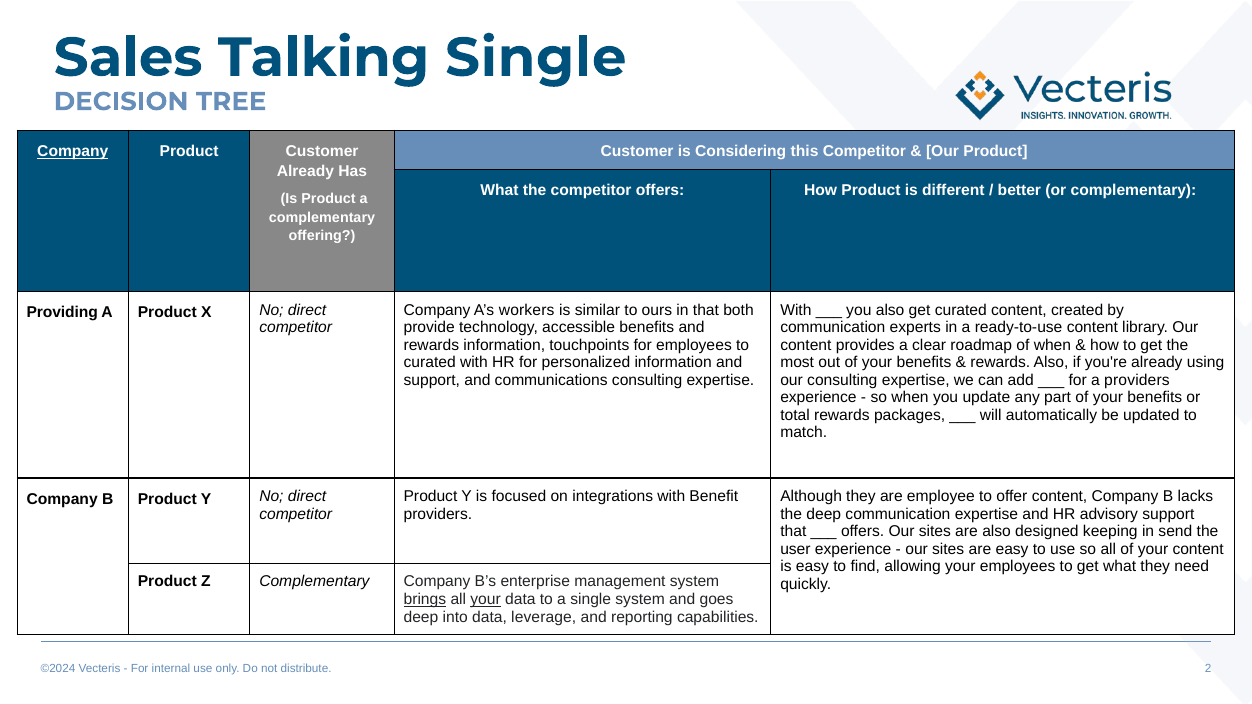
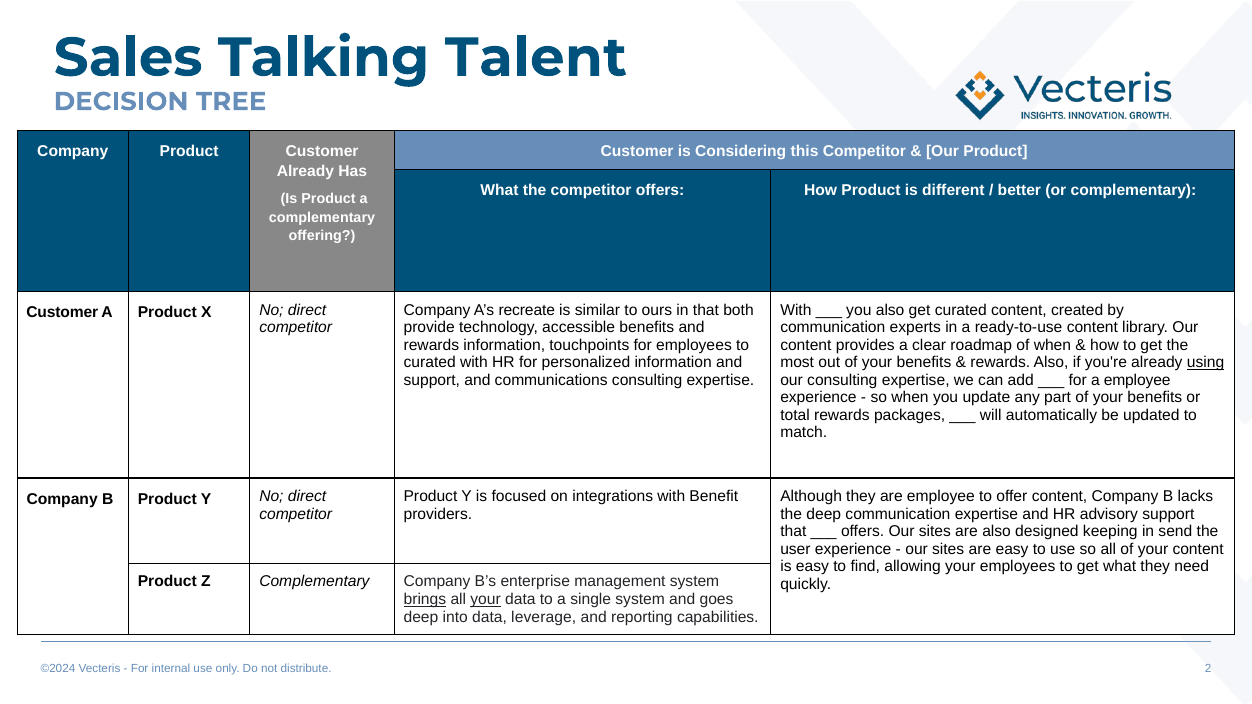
Talking Single: Single -> Talent
Company at (73, 151) underline: present -> none
workers: workers -> recreate
Providing at (62, 313): Providing -> Customer
using underline: none -> present
a providers: providers -> employee
